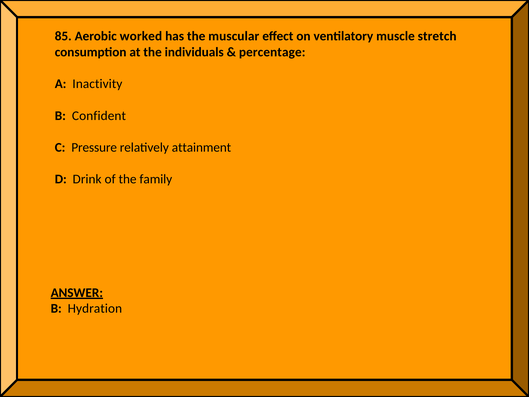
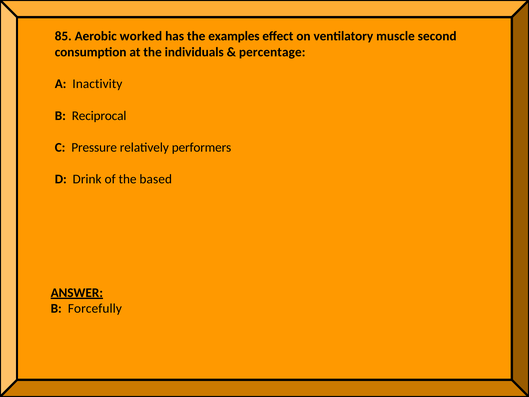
muscular: muscular -> examples
stretch: stretch -> second
Confident: Confident -> Reciprocal
attainment: attainment -> performers
family: family -> based
Hydration: Hydration -> Forcefully
